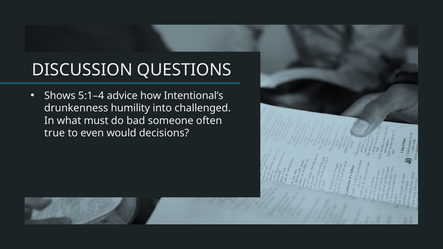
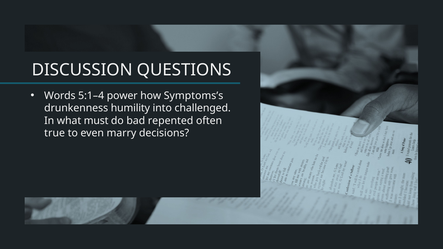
Shows: Shows -> Words
advice: advice -> power
Intentional’s: Intentional’s -> Symptoms’s
someone: someone -> repented
would: would -> marry
